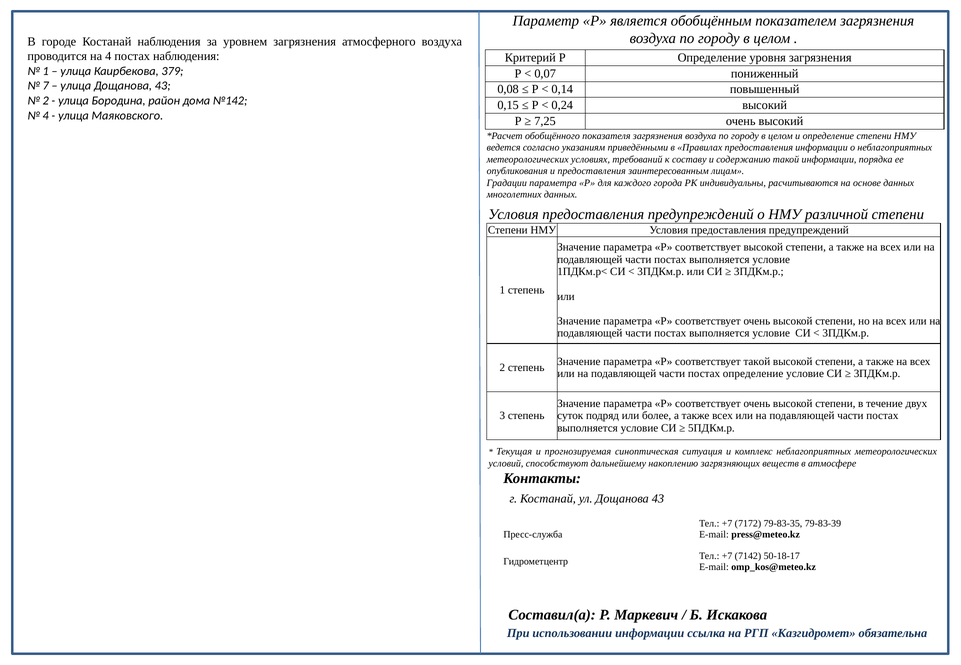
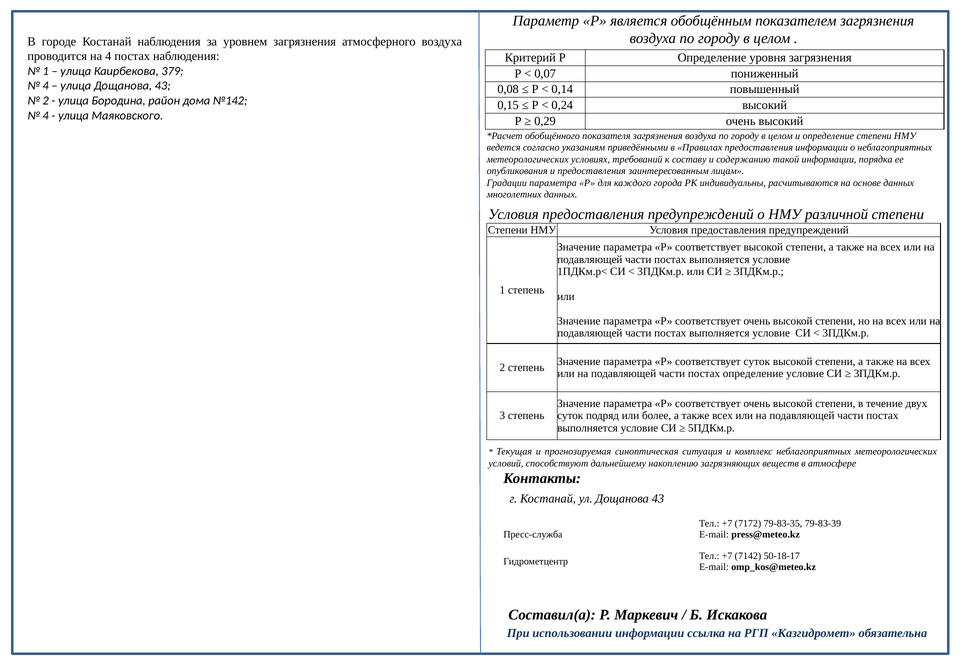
7 at (46, 86): 7 -> 4
7,25: 7,25 -> 0,29
соответствует такой: такой -> суток
